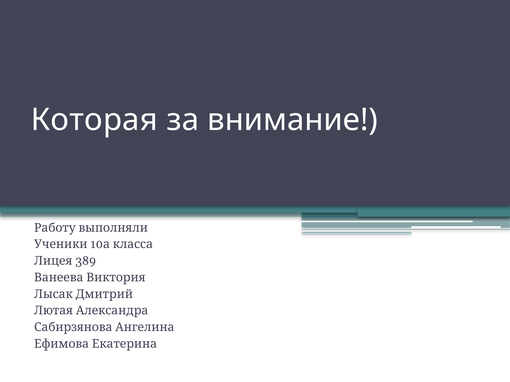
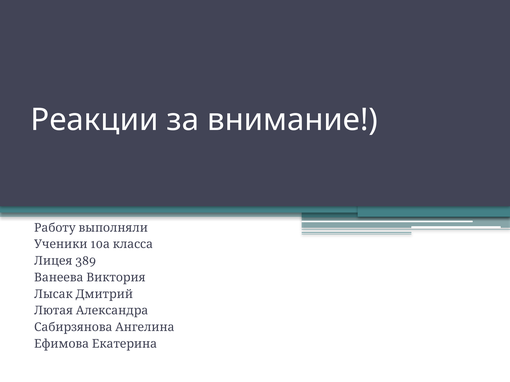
Которая: Которая -> Реакции
